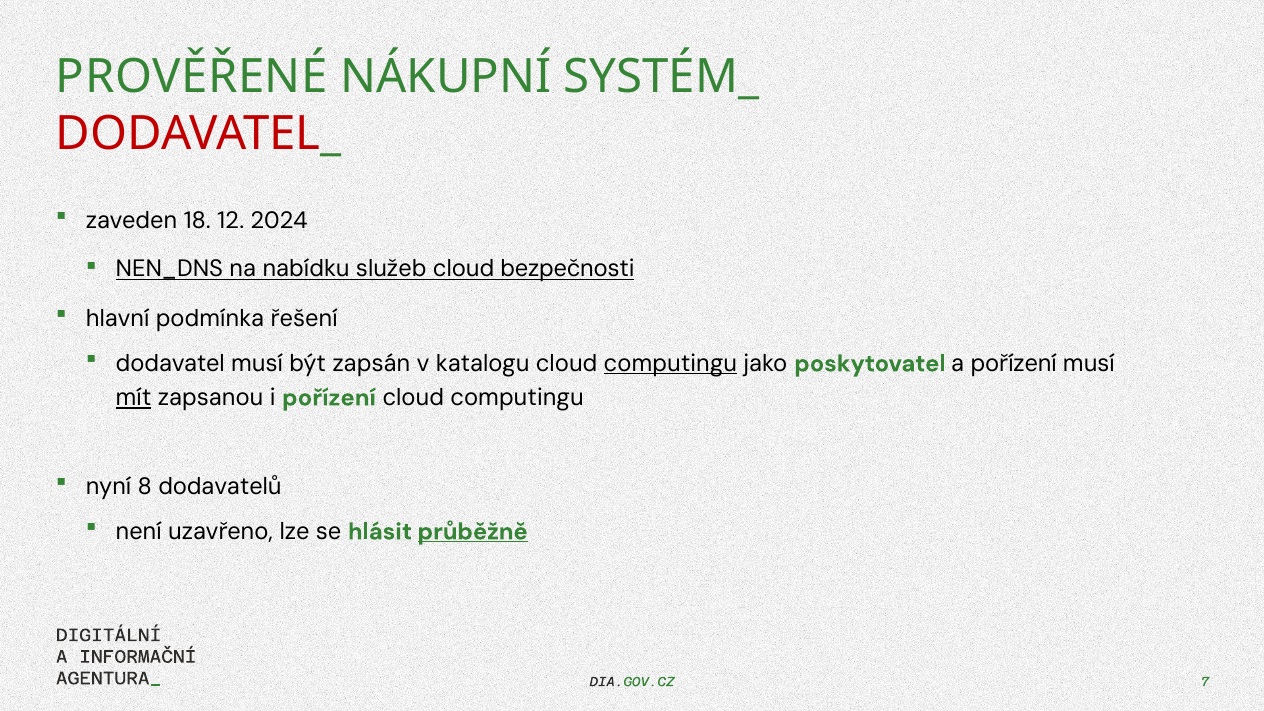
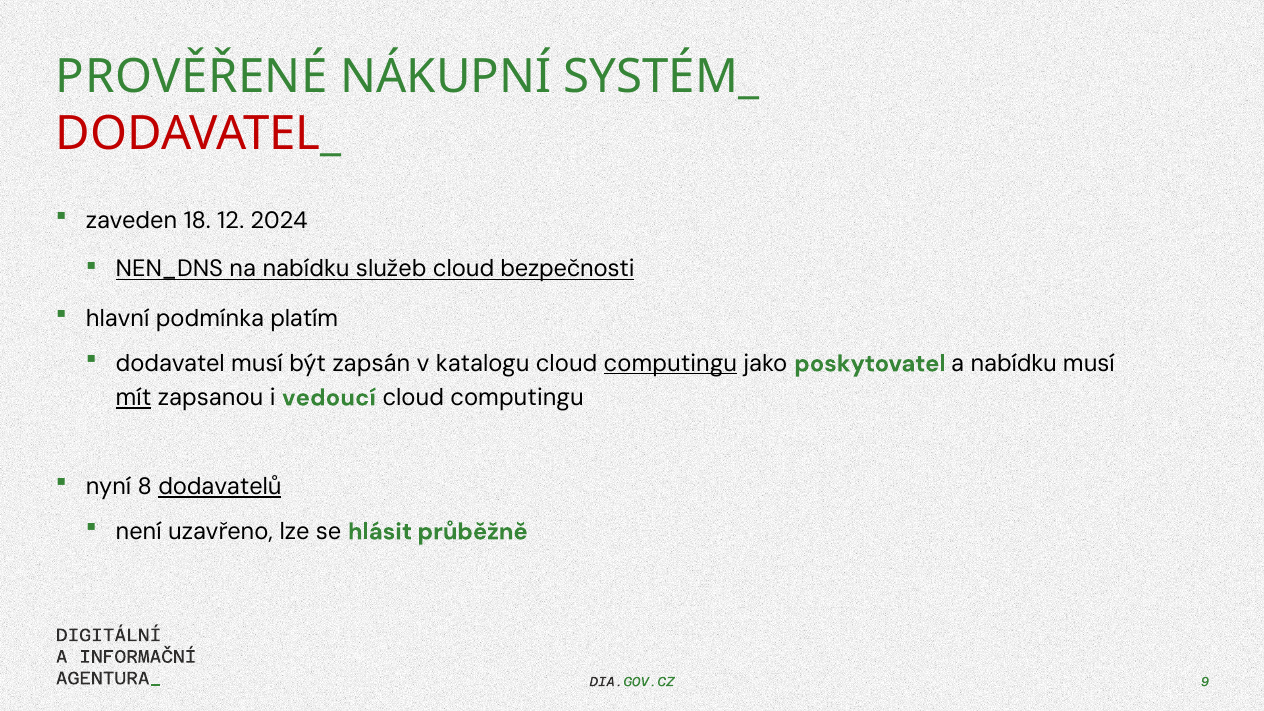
řešení: řešení -> platím
a pořízení: pořízení -> nabídku
i pořízení: pořízení -> vedoucí
dodavatelů underline: none -> present
průběžně underline: present -> none
7: 7 -> 9
